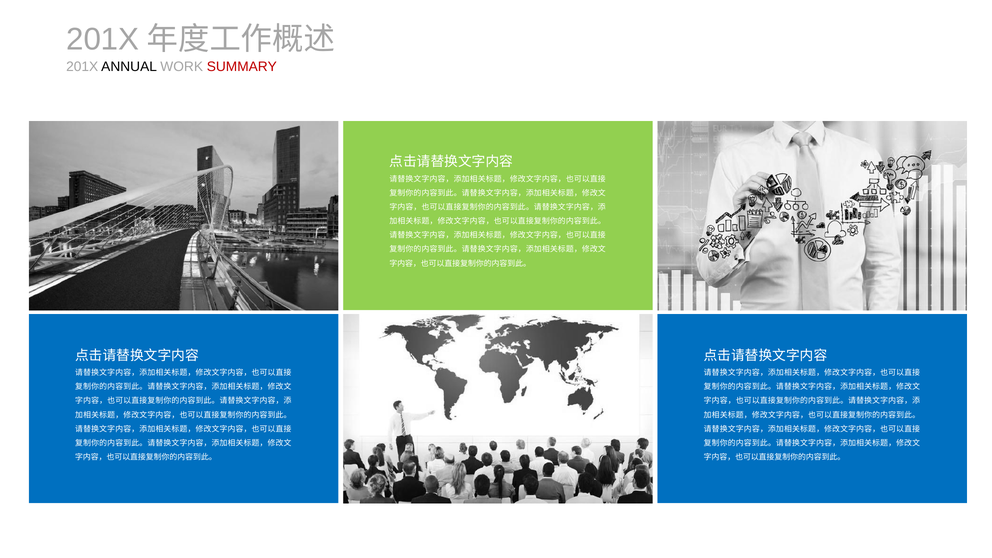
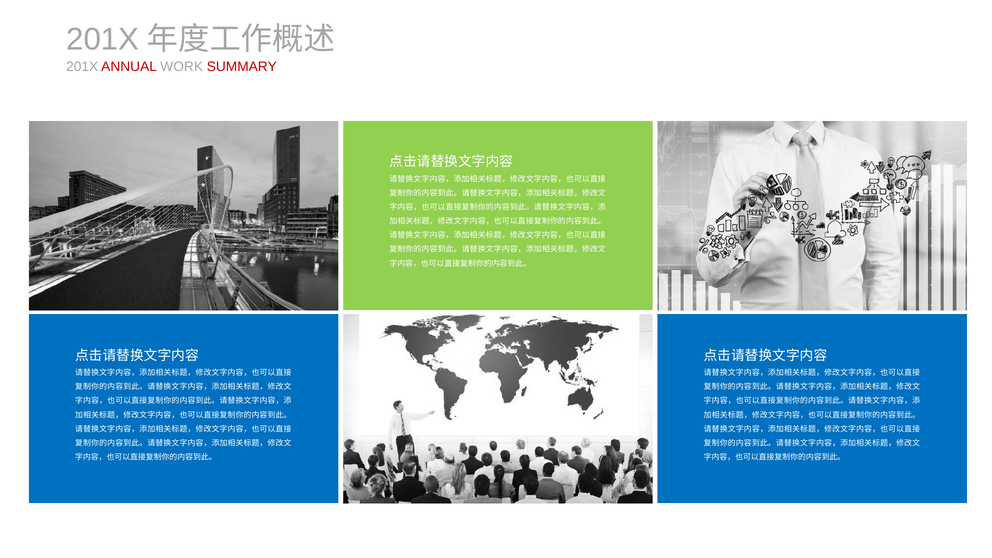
ANNUAL colour: black -> red
